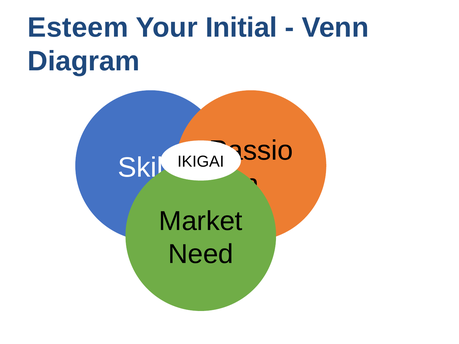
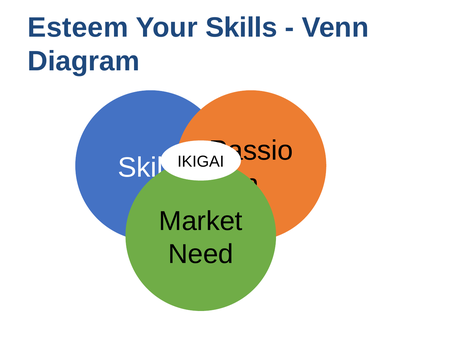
Your Initial: Initial -> Skills
